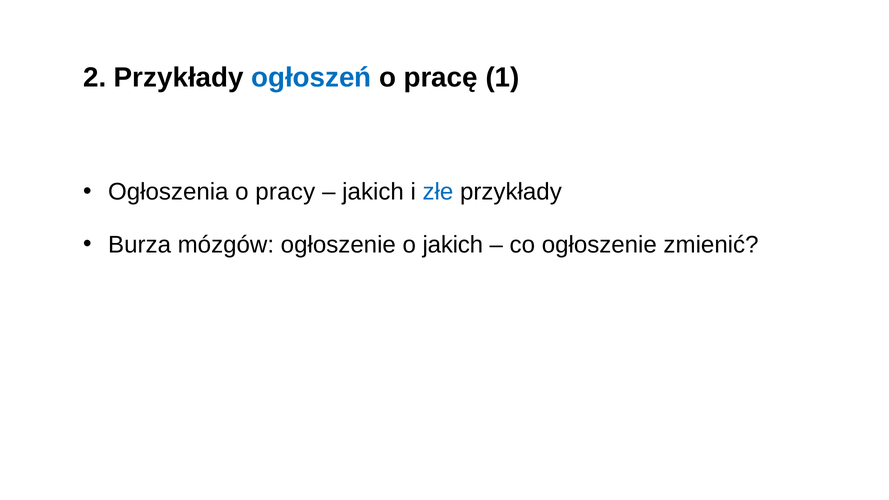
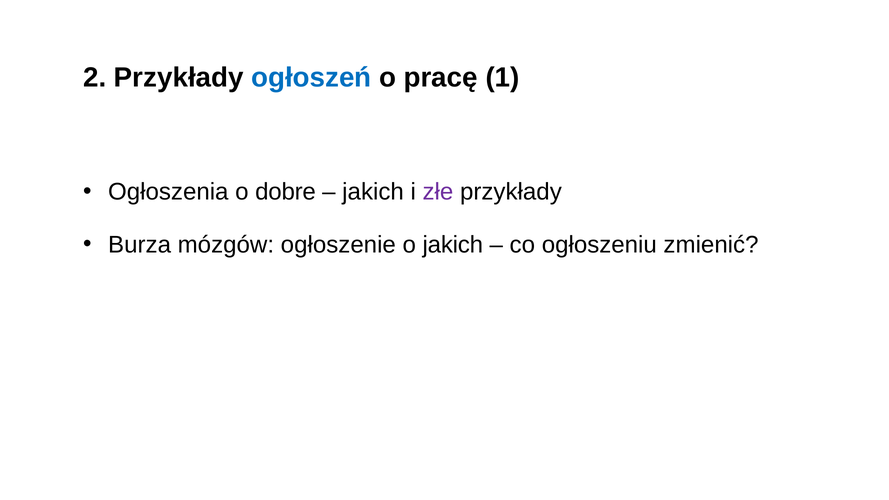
pracy: pracy -> dobre
złe colour: blue -> purple
co ogłoszenie: ogłoszenie -> ogłoszeniu
